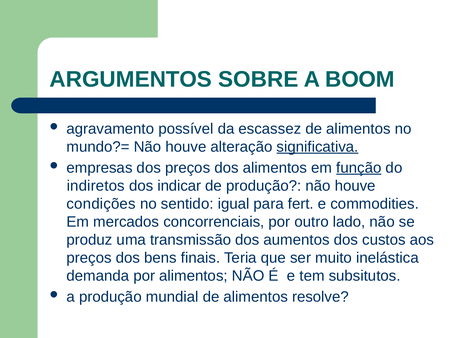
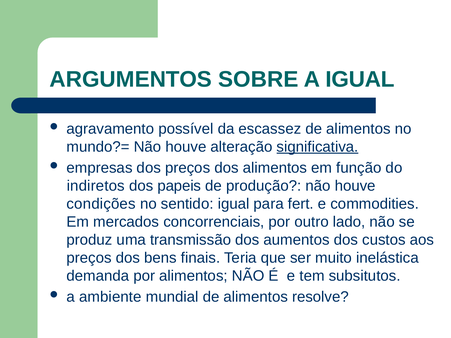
A BOOM: BOOM -> IGUAL
função underline: present -> none
indicar: indicar -> papeis
a produção: produção -> ambiente
